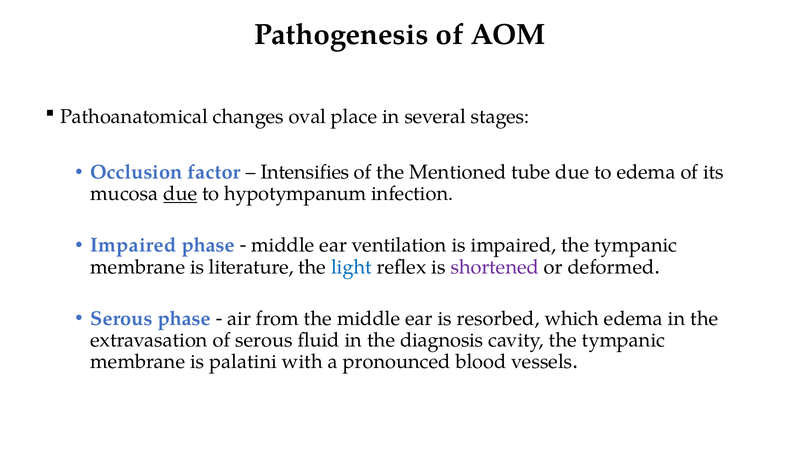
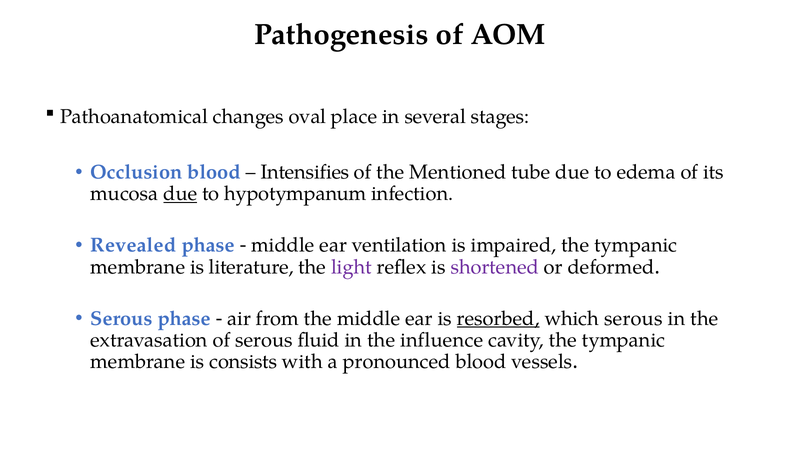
Occlusion factor: factor -> blood
Impaired at (133, 245): Impaired -> Revealed
light colour: blue -> purple
resorbed underline: none -> present
which edema: edema -> serous
diagnosis: diagnosis -> influence
palatini: palatini -> consists
